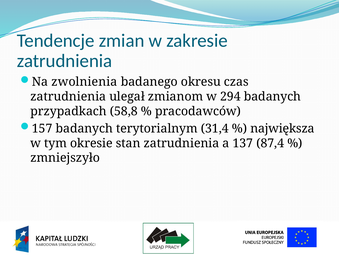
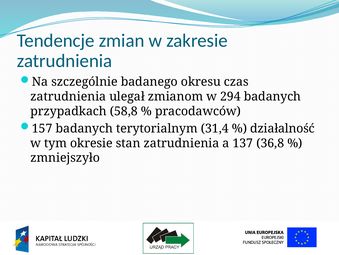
zwolnienia: zwolnienia -> szczególnie
największa: największa -> działalność
87,4: 87,4 -> 36,8
